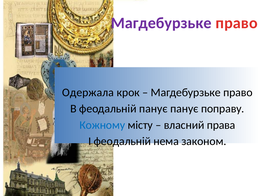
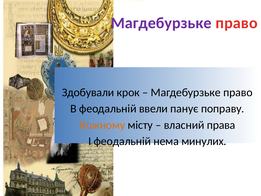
Одержала: Одержала -> Здобували
феодальній панує: панує -> ввели
Кожному colour: blue -> orange
законом: законом -> минулих
